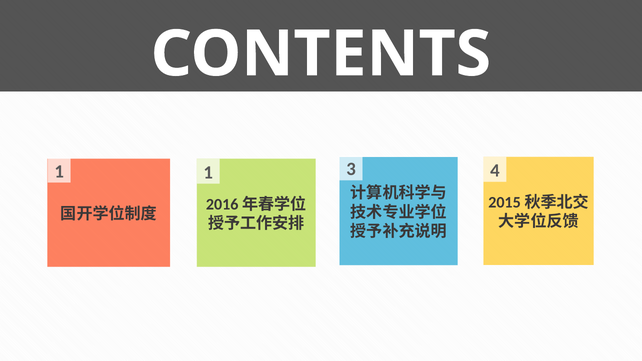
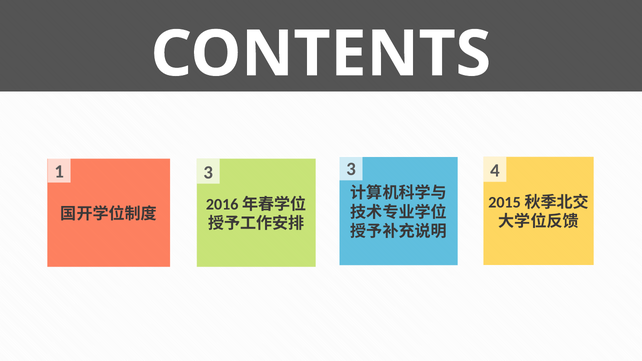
1 1: 1 -> 3
